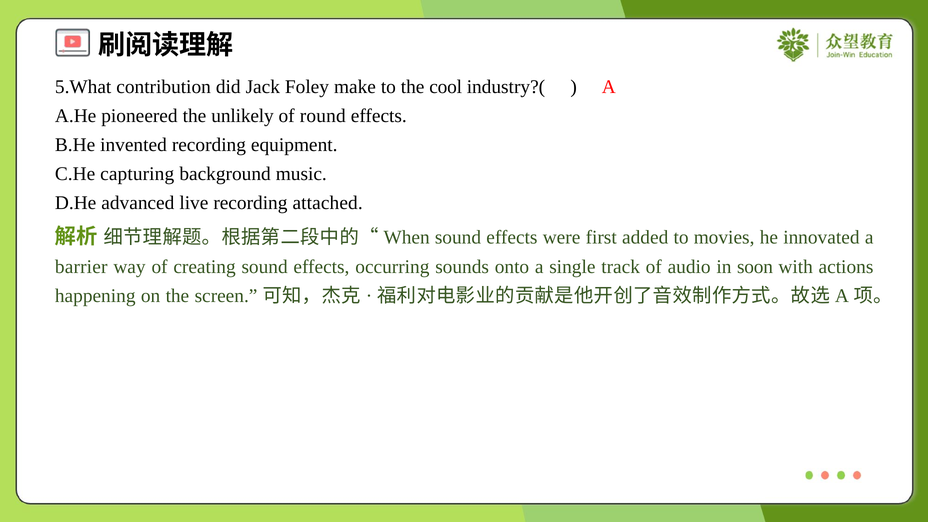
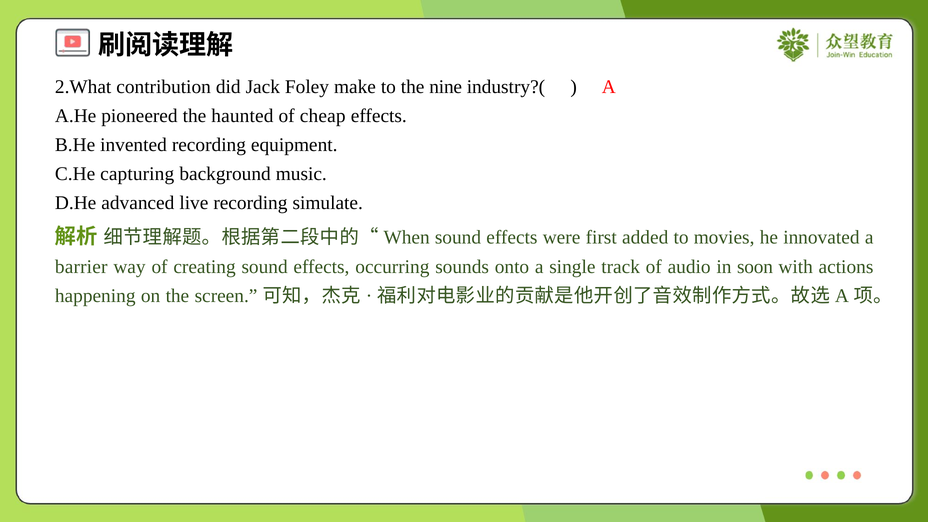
5.What: 5.What -> 2.What
cool: cool -> nine
unlikely: unlikely -> haunted
round: round -> cheap
attached: attached -> simulate
